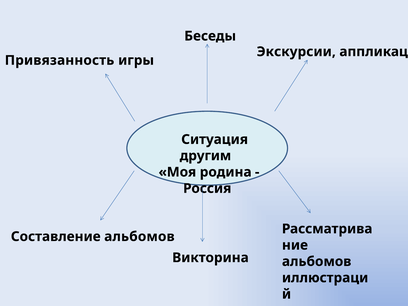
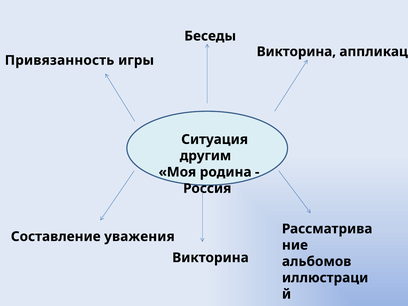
Экскурсии at (296, 52): Экскурсии -> Викторина
Составление альбомов: альбомов -> уважения
